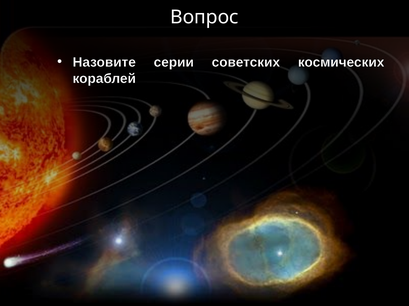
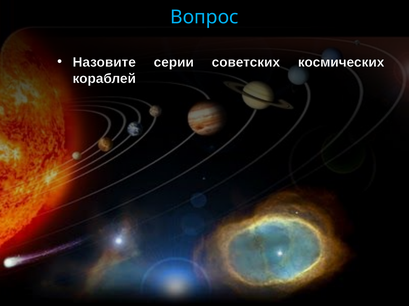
Вопрос colour: white -> light blue
